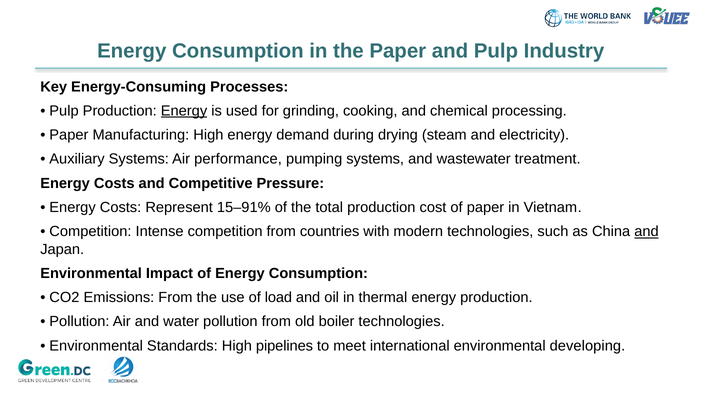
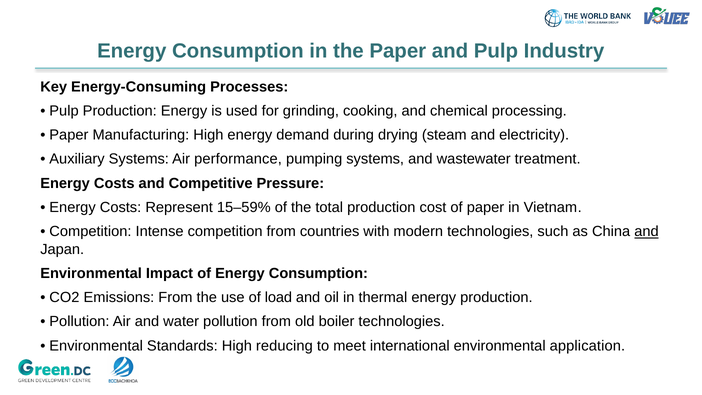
Energy at (184, 111) underline: present -> none
15–91%: 15–91% -> 15–59%
pipelines: pipelines -> reducing
developing: developing -> application
